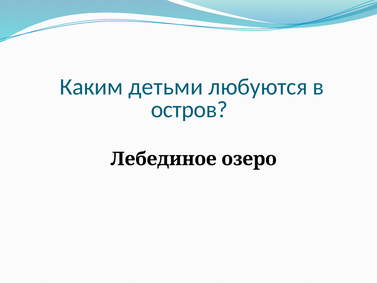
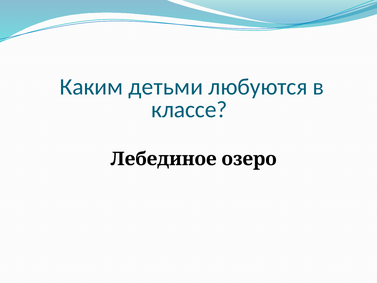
остров: остров -> классе
